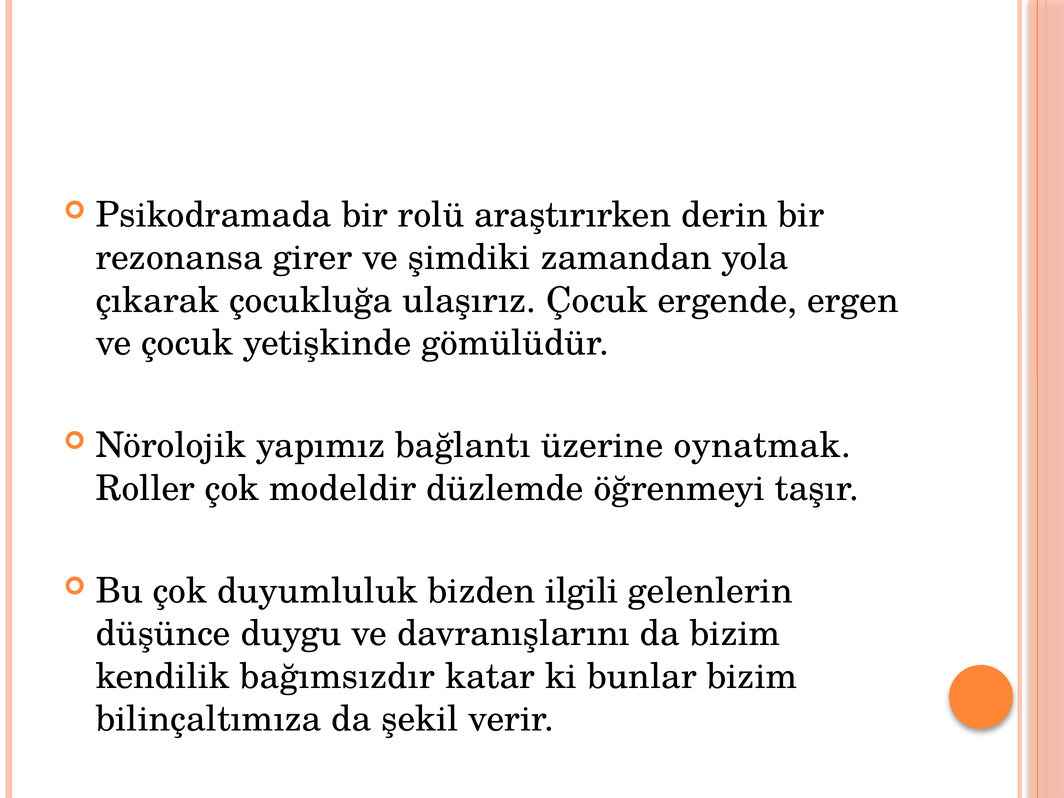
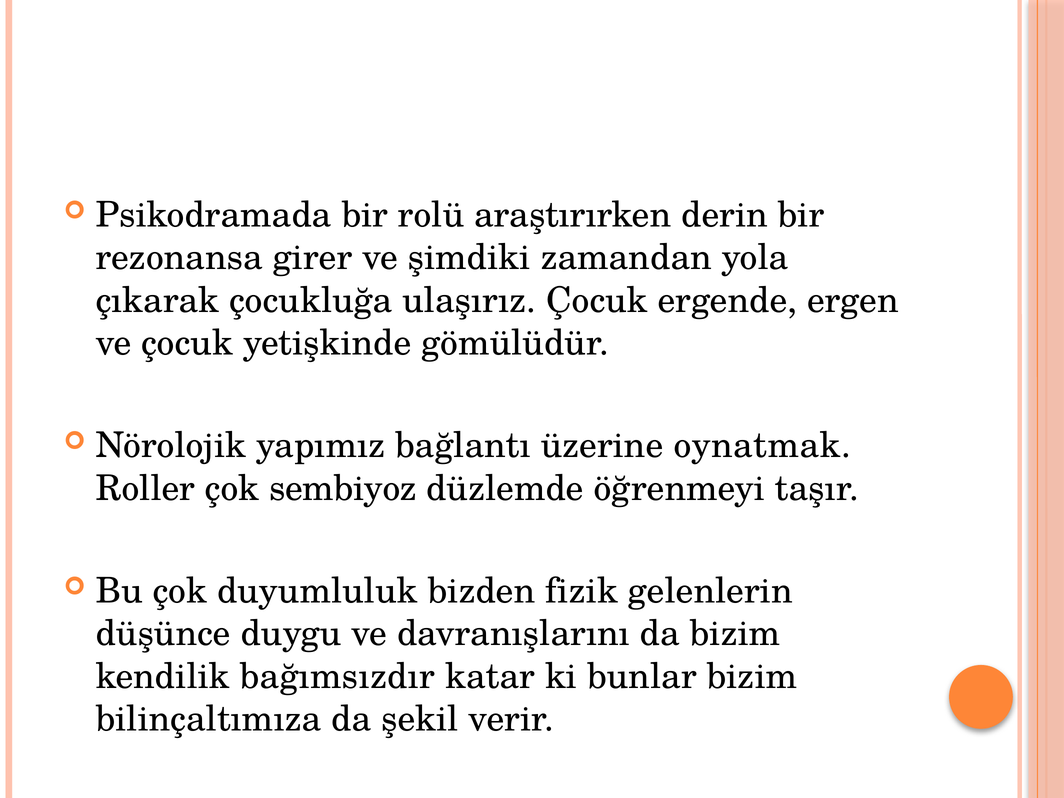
modeldir: modeldir -> sembiyoz
ilgili: ilgili -> fizik
